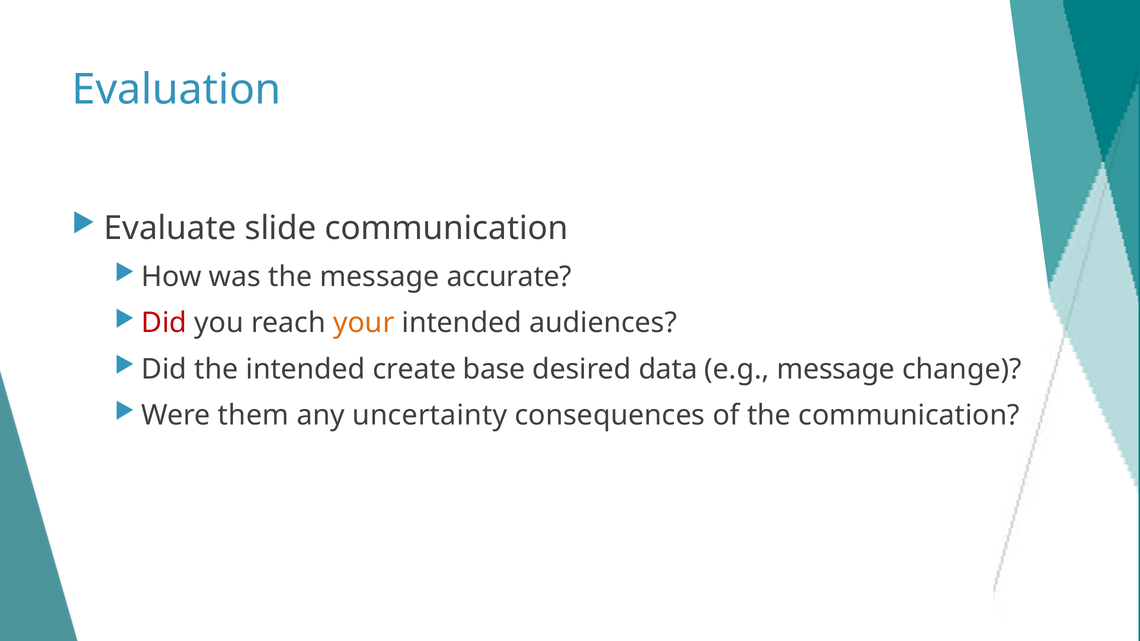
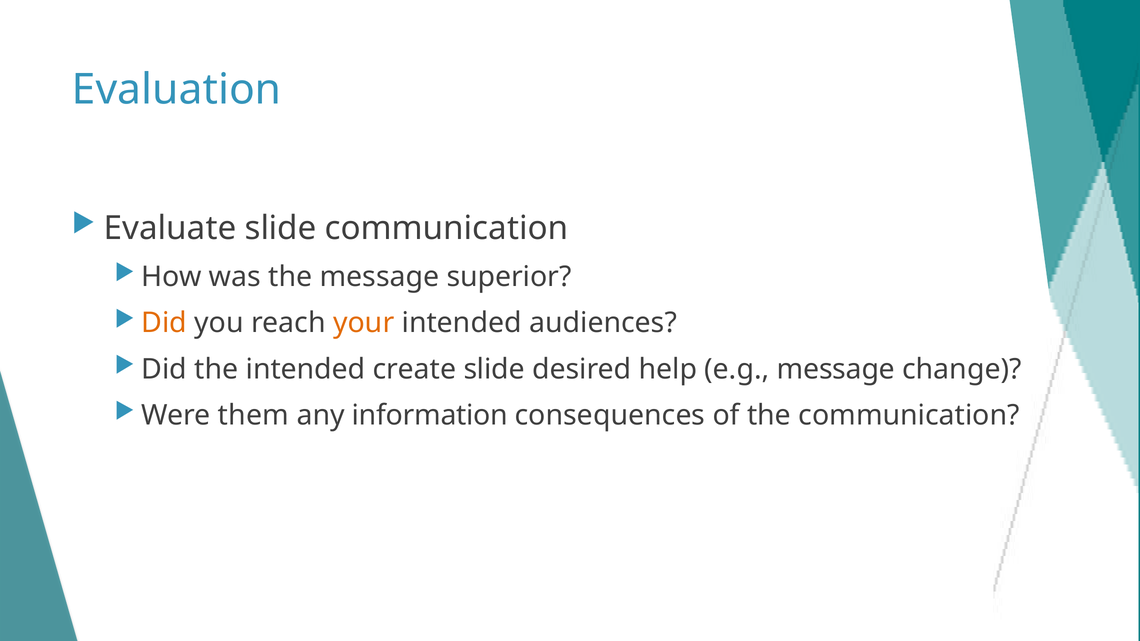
accurate: accurate -> superior
Did at (164, 323) colour: red -> orange
create base: base -> slide
data: data -> help
uncertainty: uncertainty -> information
